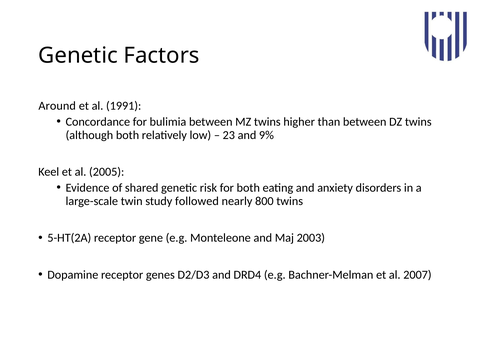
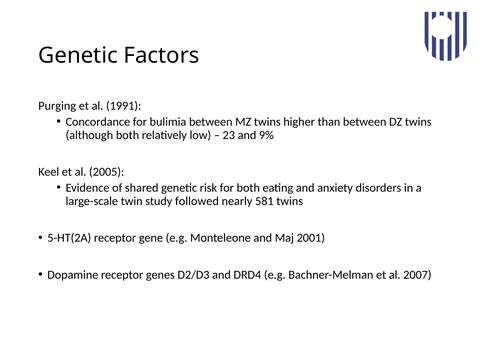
Around: Around -> Purging
800: 800 -> 581
2003: 2003 -> 2001
